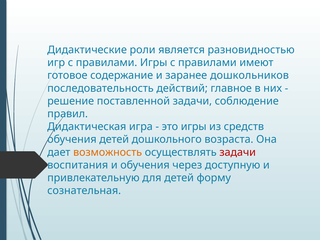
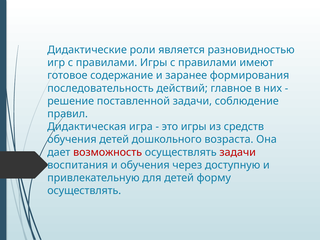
дошкольников: дошкольников -> формирования
возможность colour: orange -> red
сознательная at (84, 191): сознательная -> осуществлять
